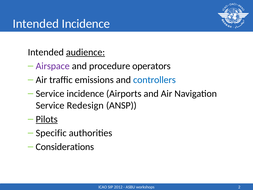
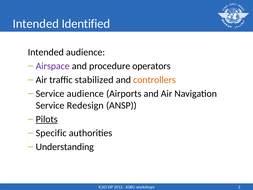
Intended Incidence: Incidence -> Identified
audience at (86, 52) underline: present -> none
emissions: emissions -> stabilized
controllers colour: blue -> orange
Service incidence: incidence -> audience
Considerations: Considerations -> Understanding
